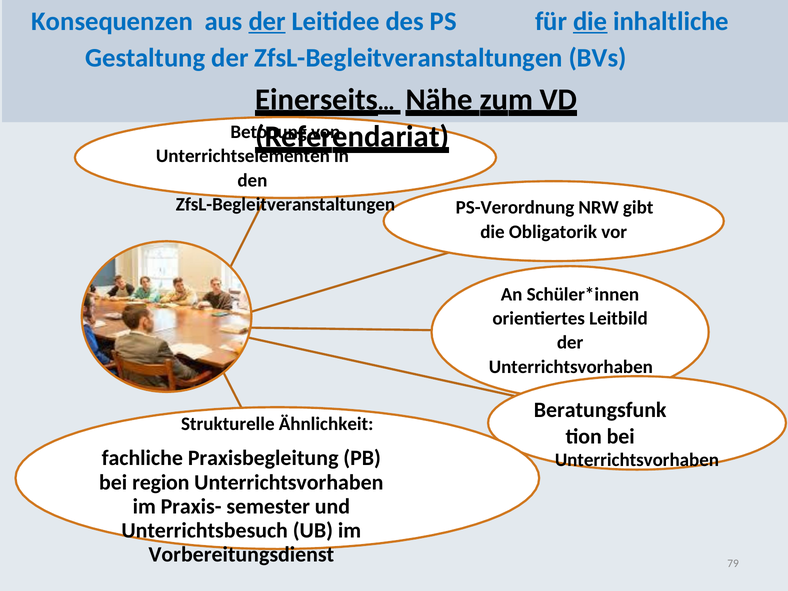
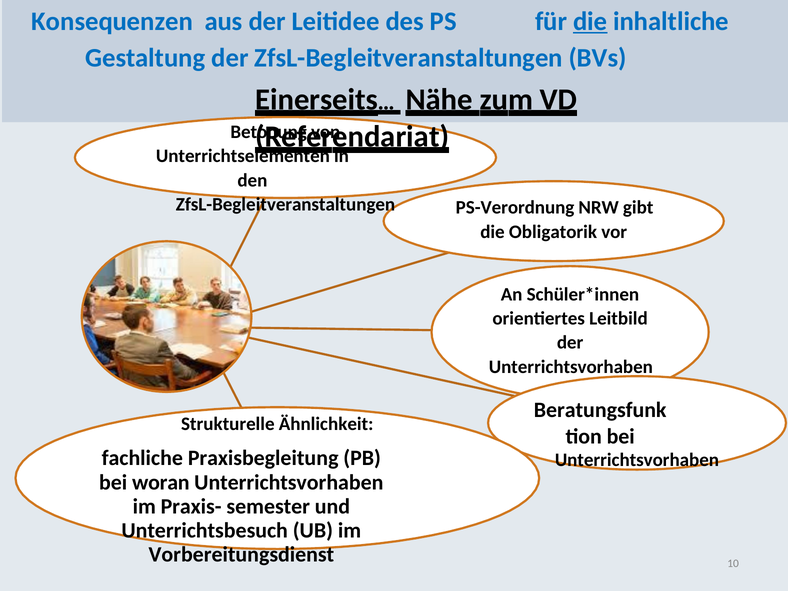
der at (267, 21) underline: present -> none
region: region -> woran
79: 79 -> 10
